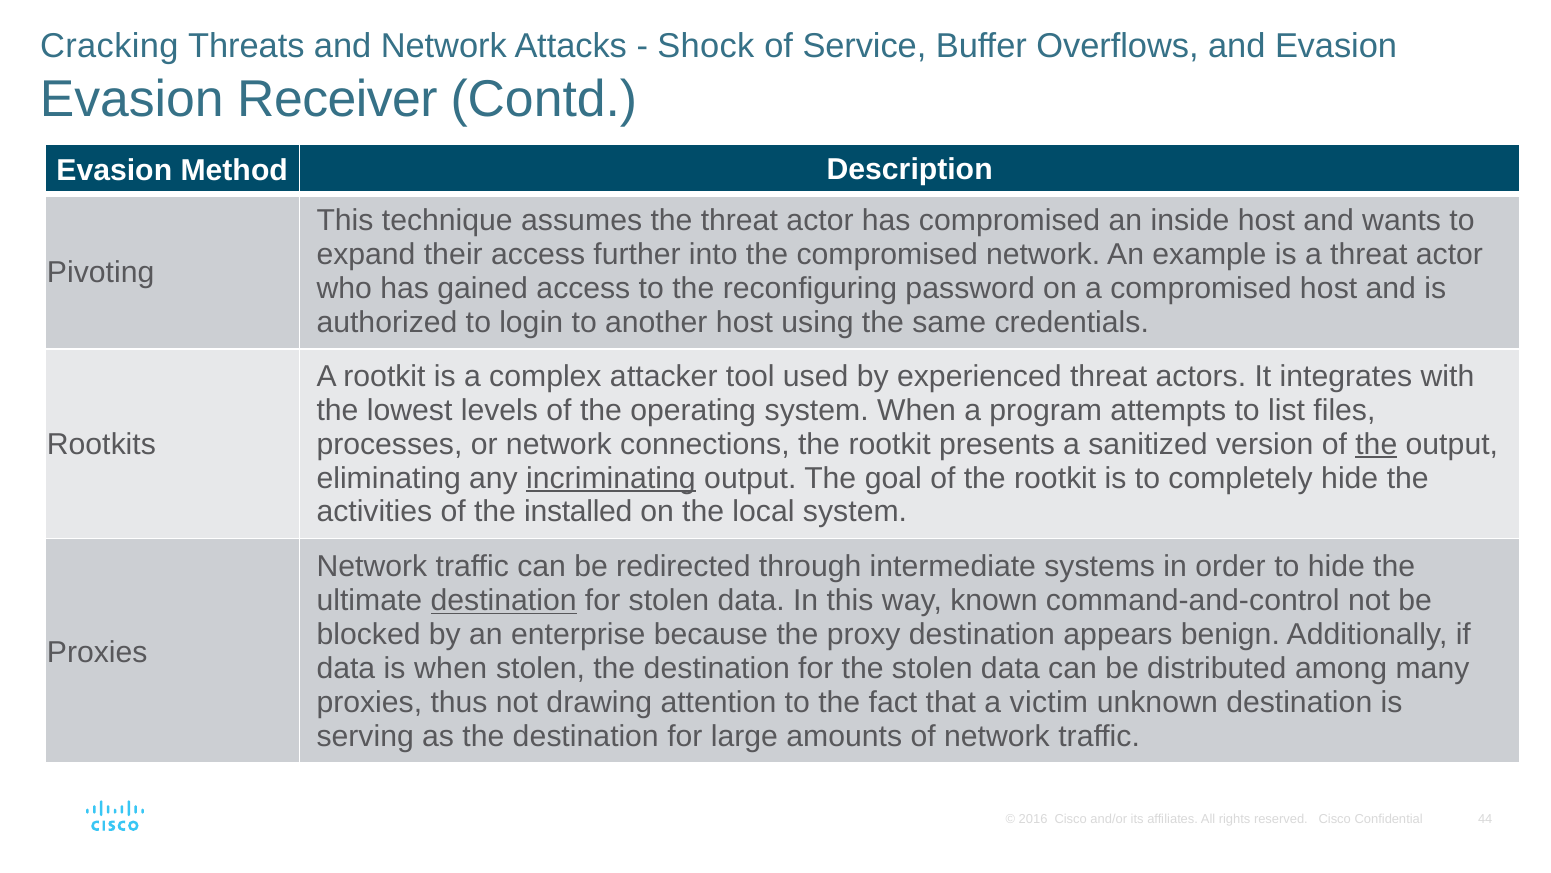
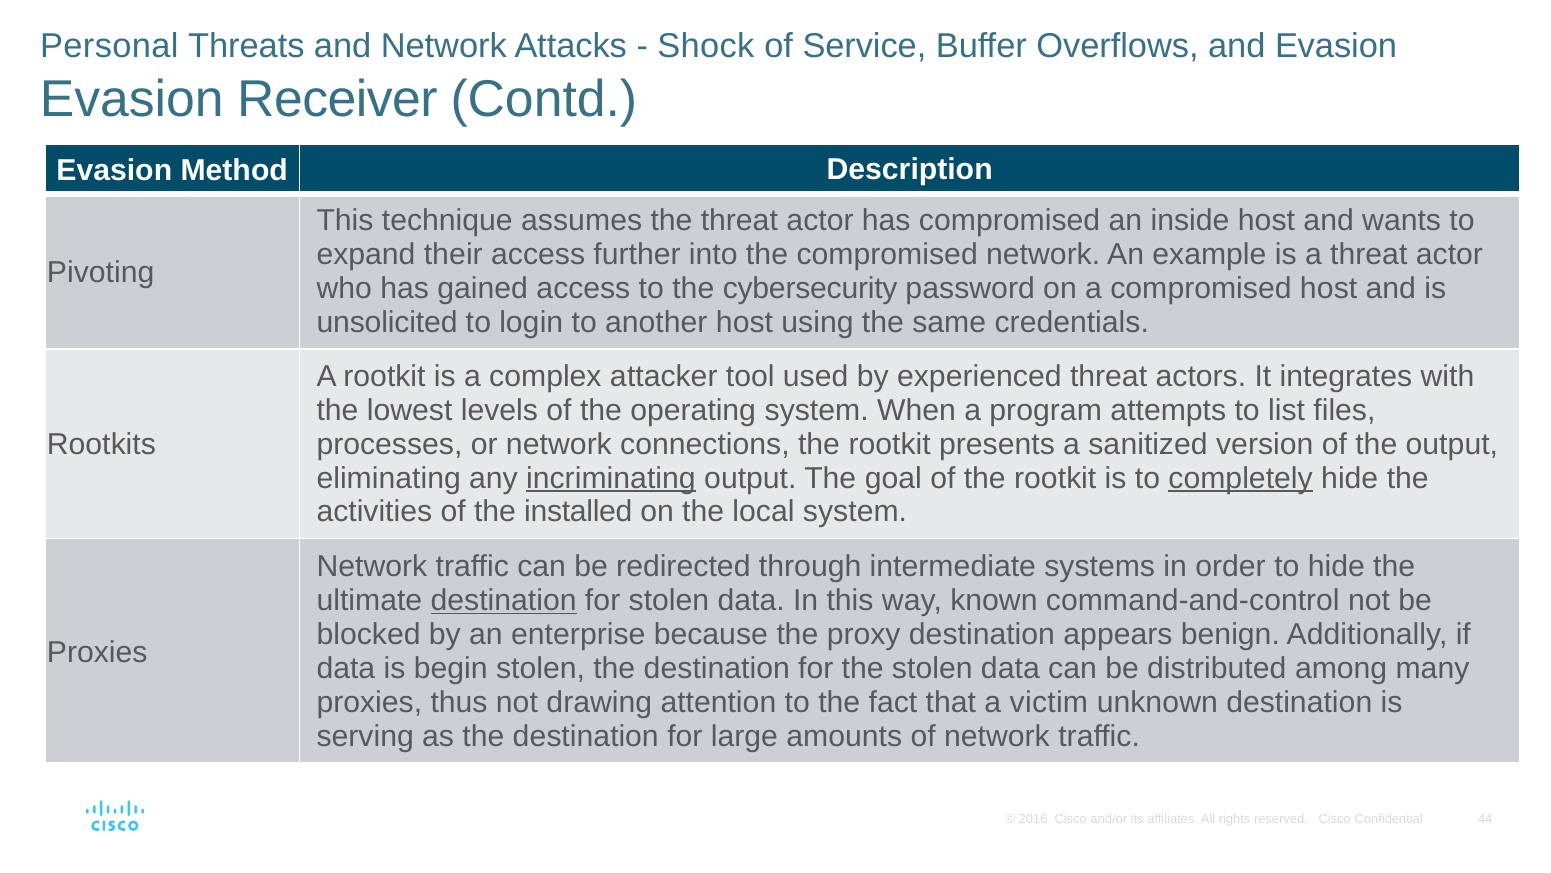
Cracking: Cracking -> Personal
reconfiguring: reconfiguring -> cybersecurity
authorized: authorized -> unsolicited
the at (1376, 444) underline: present -> none
completely underline: none -> present
is when: when -> begin
